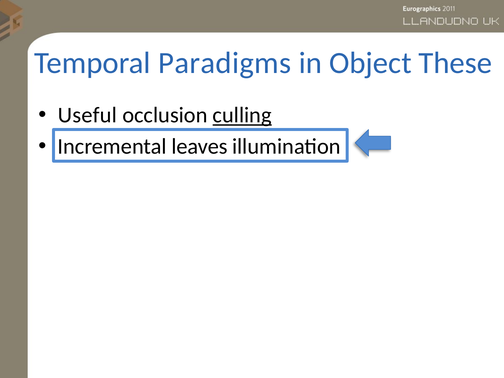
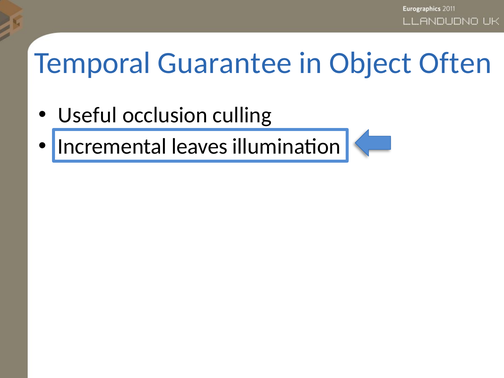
Paradigms: Paradigms -> Guarantee
These: These -> Often
culling underline: present -> none
